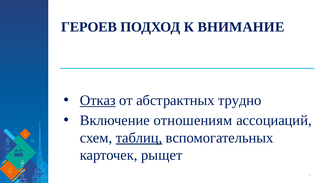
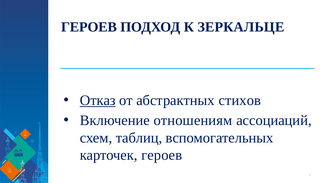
ВНИМАНИЕ: ВНИМАНИЕ -> ЗЕРКАЛЬЦЕ
трудно: трудно -> стихов
таблиц underline: present -> none
карточек рыщет: рыщет -> героев
